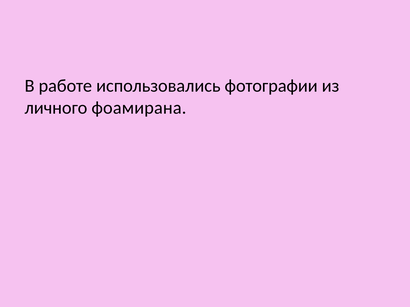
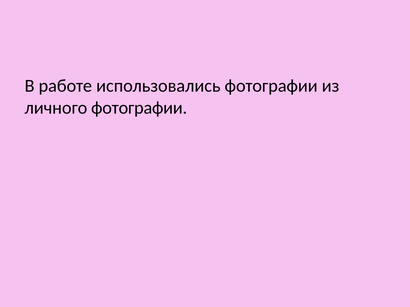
личного фоамирана: фоамирана -> фотографии
